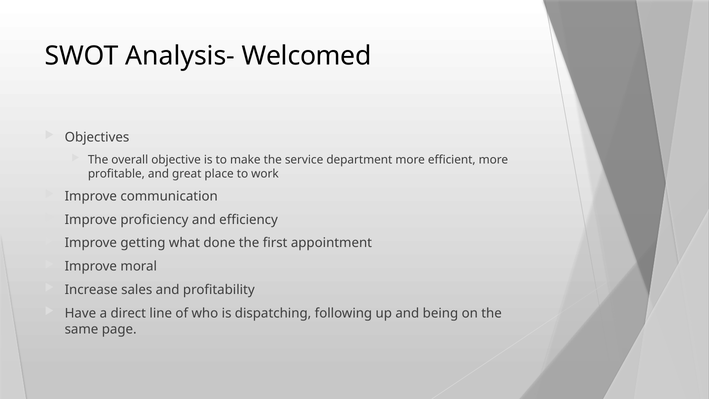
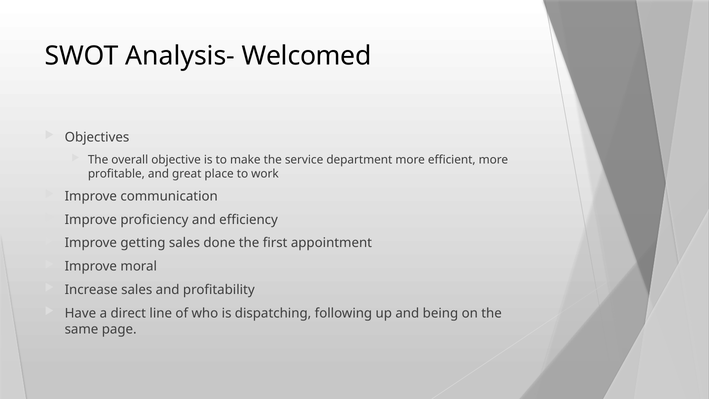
getting what: what -> sales
